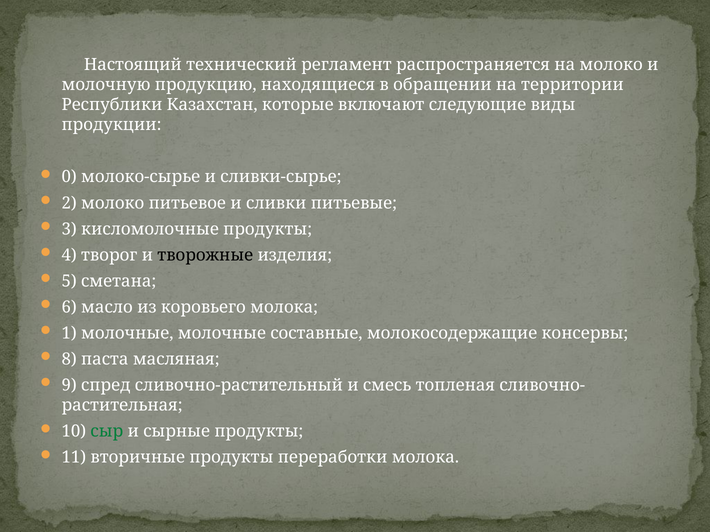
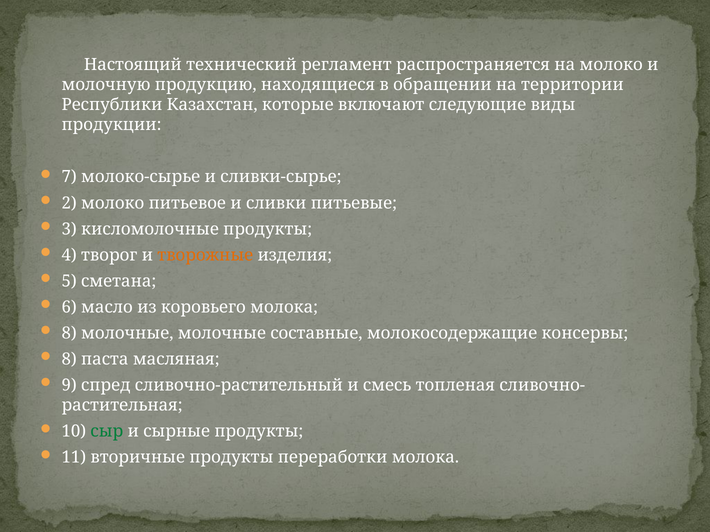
0: 0 -> 7
творожные colour: black -> orange
1 at (69, 333): 1 -> 8
